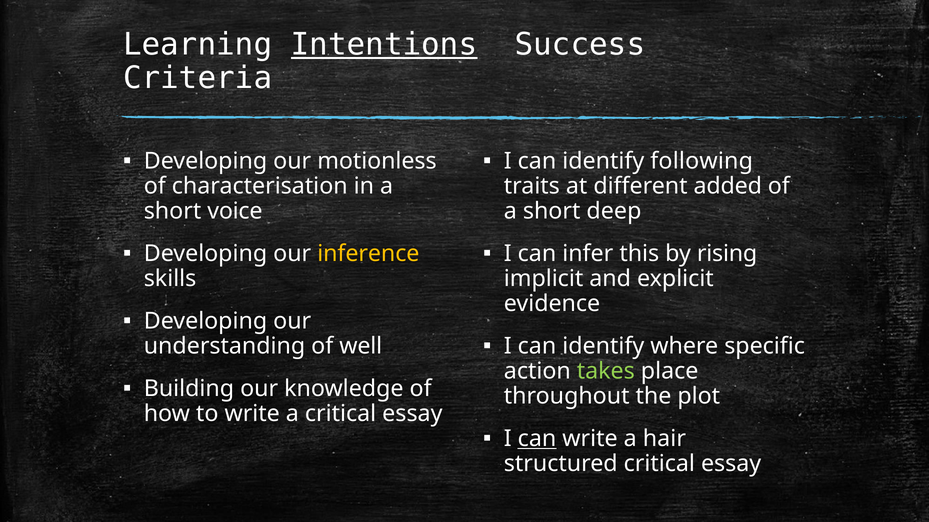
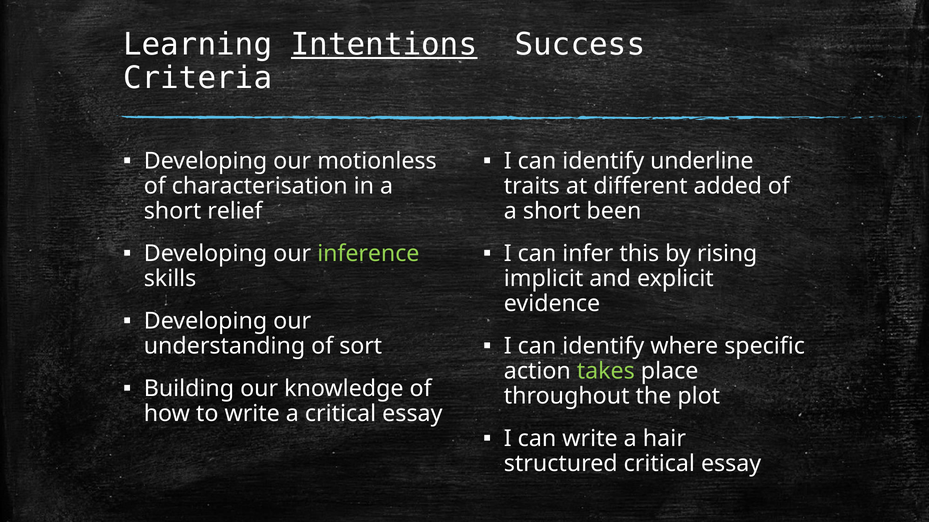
following: following -> underline
voice: voice -> relief
deep: deep -> been
inference colour: yellow -> light green
well: well -> sort
can at (537, 439) underline: present -> none
